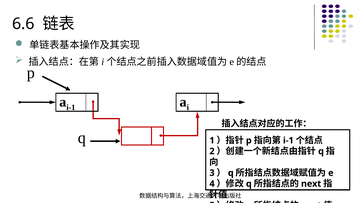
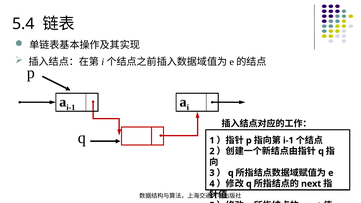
6.6: 6.6 -> 5.4
